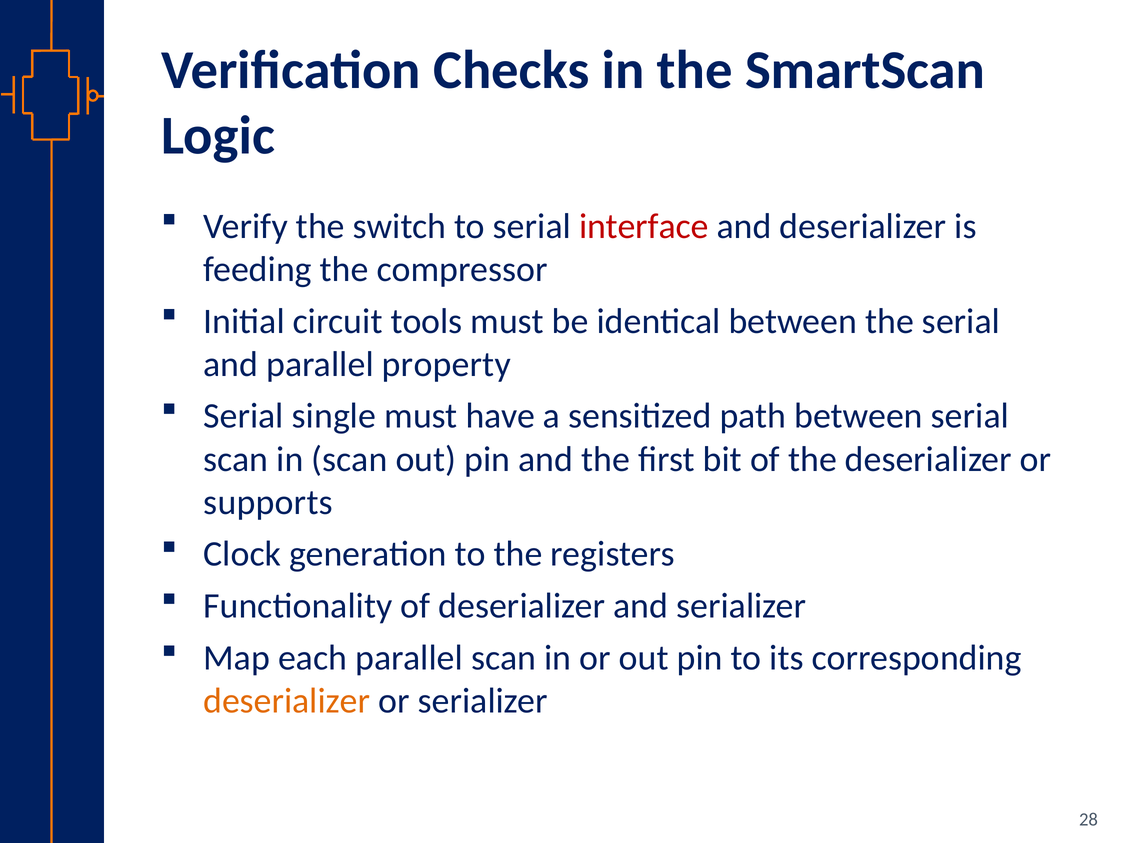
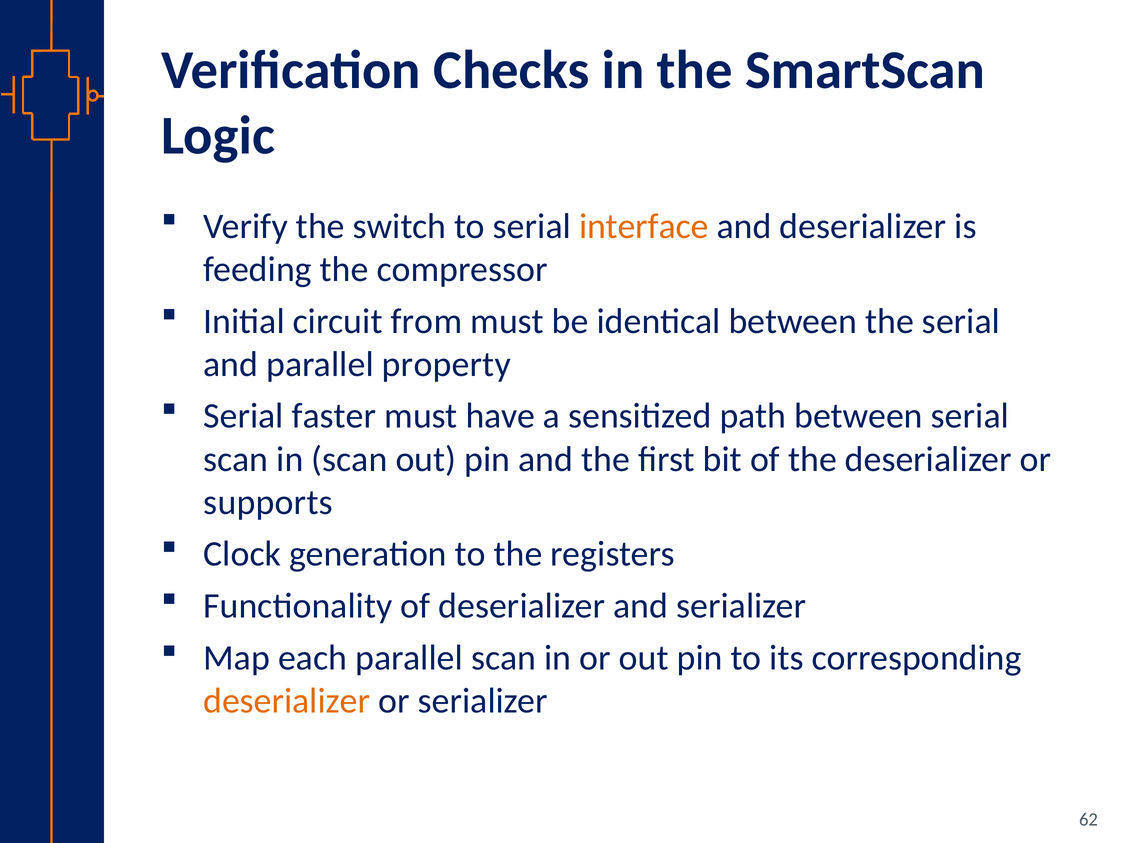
interface colour: red -> orange
tools: tools -> from
single: single -> faster
28: 28 -> 62
